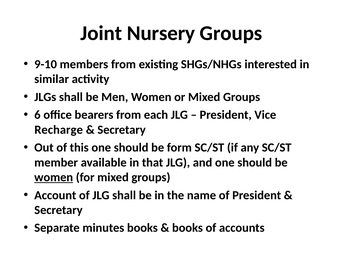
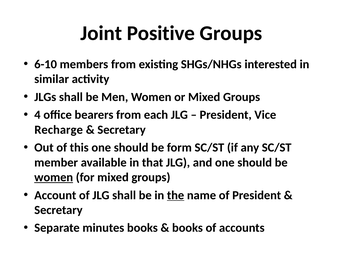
Nursery: Nursery -> Positive
9-10: 9-10 -> 6-10
6: 6 -> 4
the underline: none -> present
